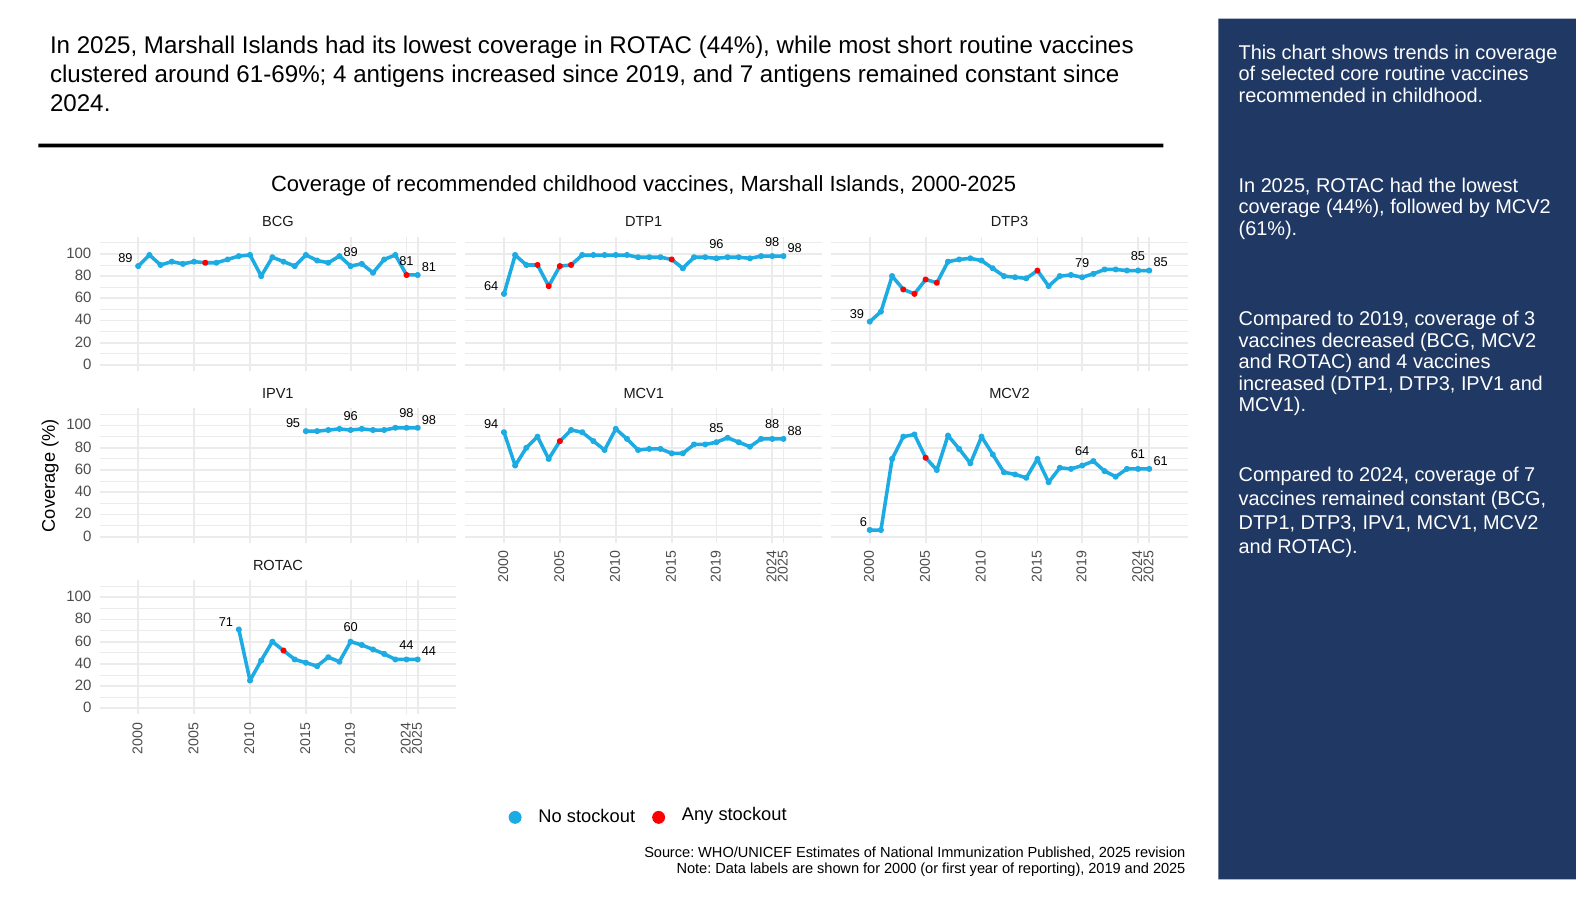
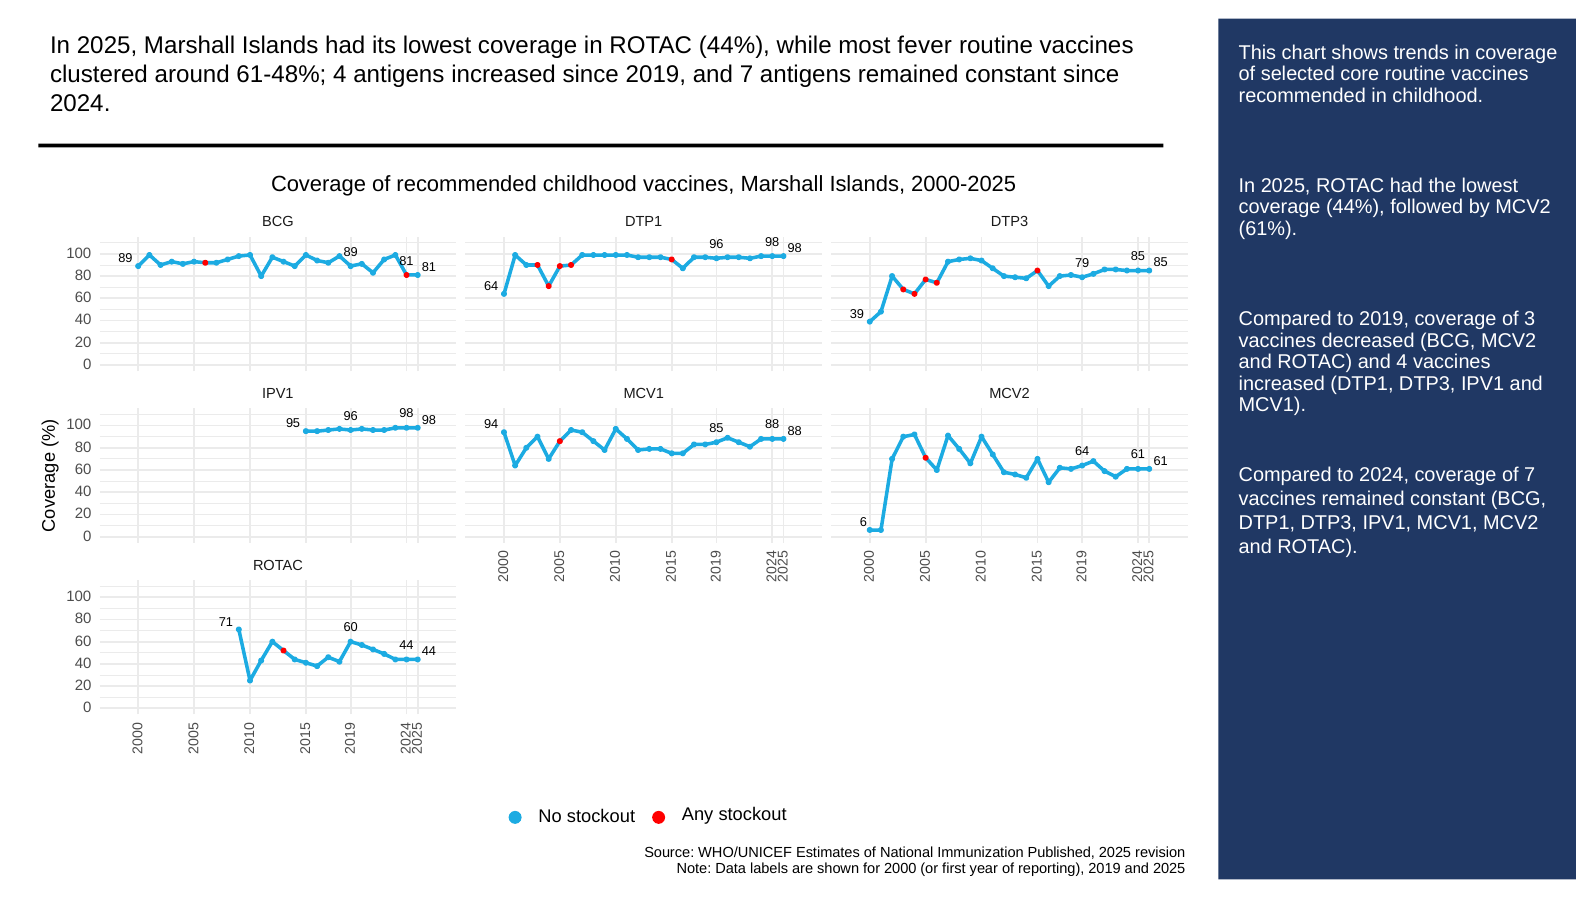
short: short -> fever
61-69%: 61-69% -> 61-48%
